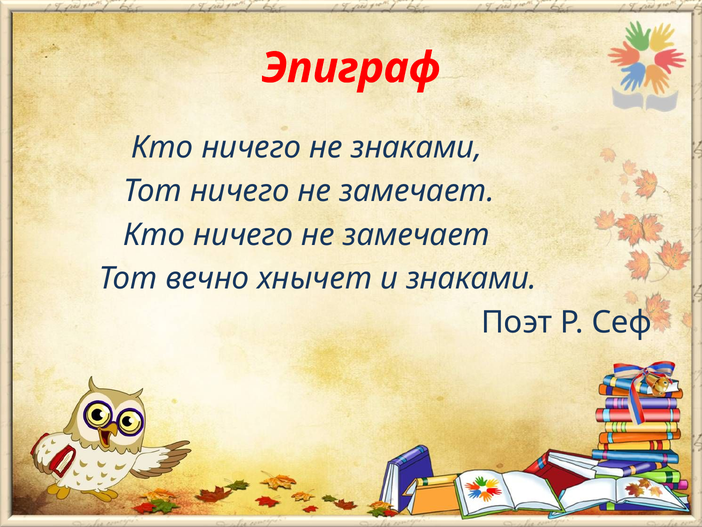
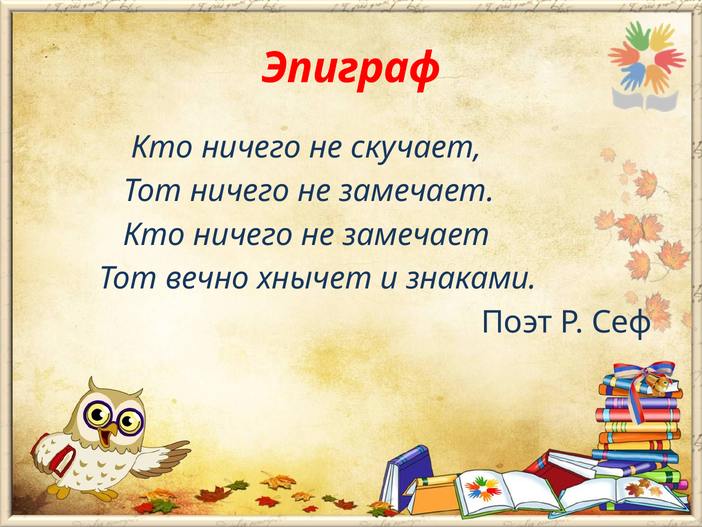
не знаками: знаками -> скучает
